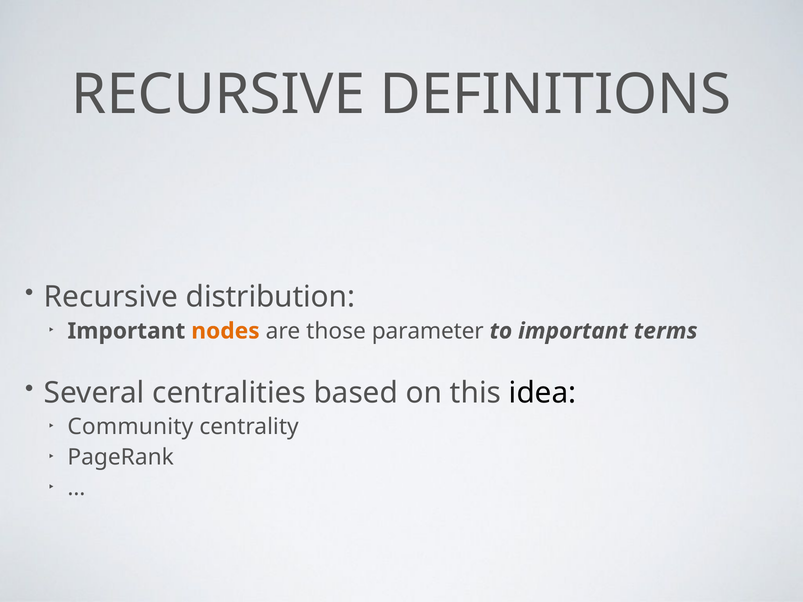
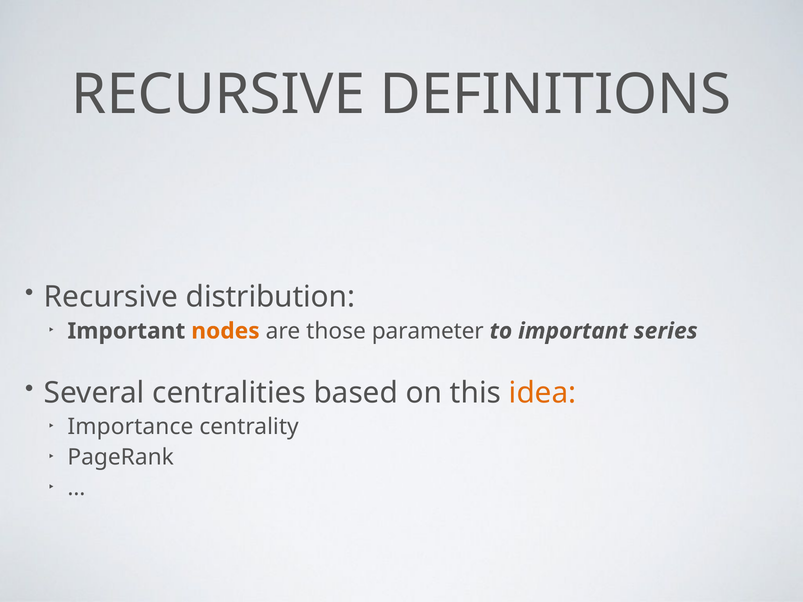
terms: terms -> series
idea colour: black -> orange
Community: Community -> Importance
